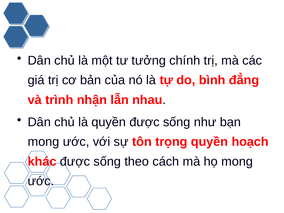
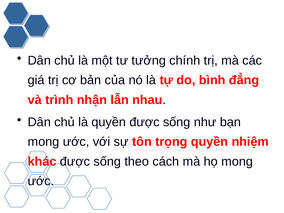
hoạch: hoạch -> nhiệm
